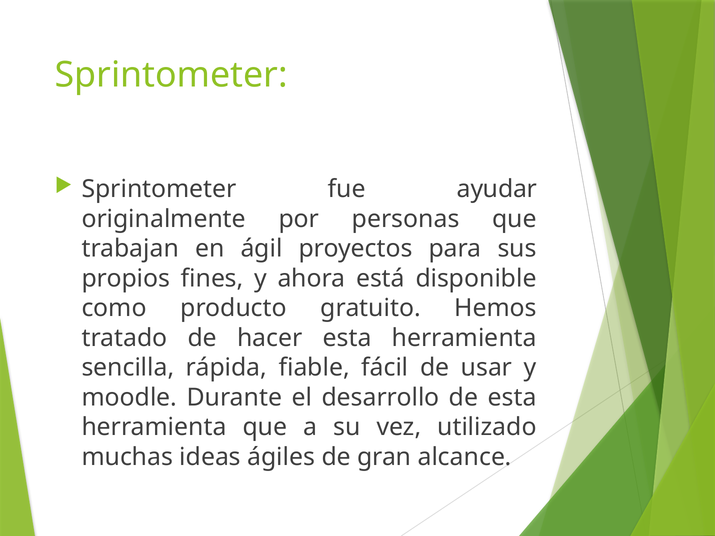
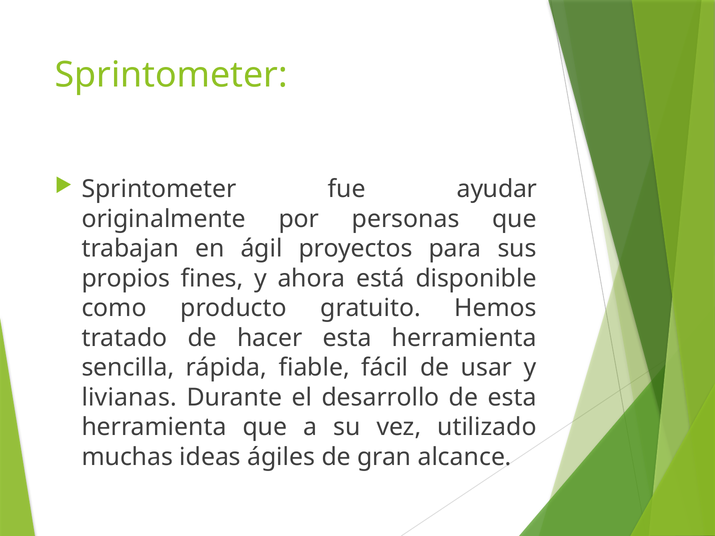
moodle: moodle -> livianas
